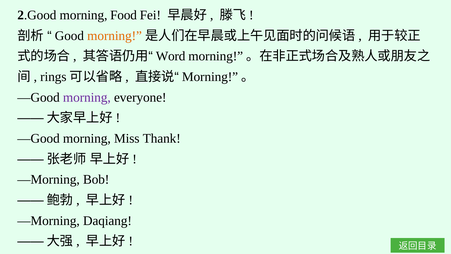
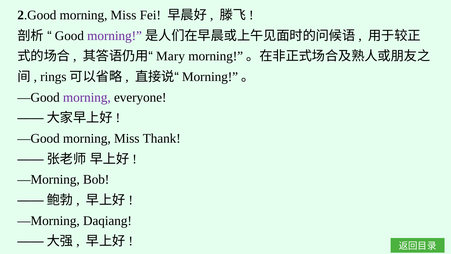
2.Good morning Food: Food -> Miss
morning at (115, 36) colour: orange -> purple
Word: Word -> Mary
